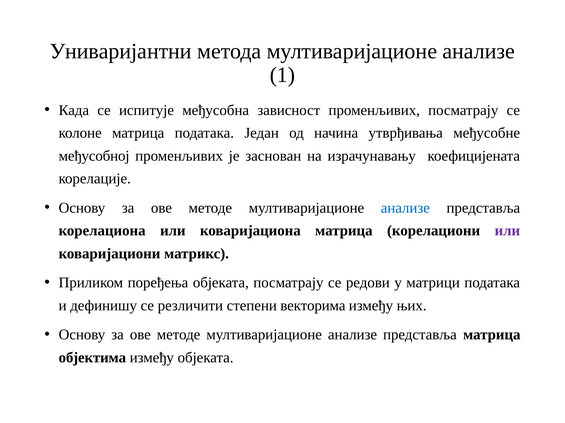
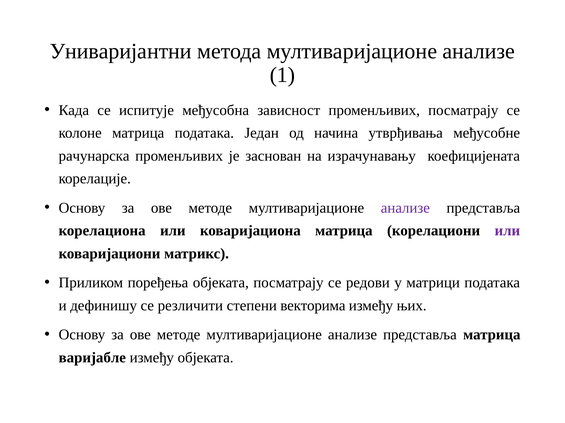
међусобној: међусобној -> рачунарска
анализе at (405, 208) colour: blue -> purple
објектима: објектима -> варијабле
